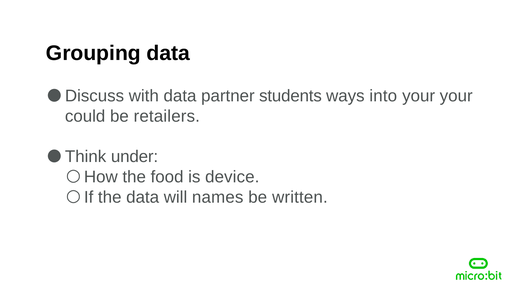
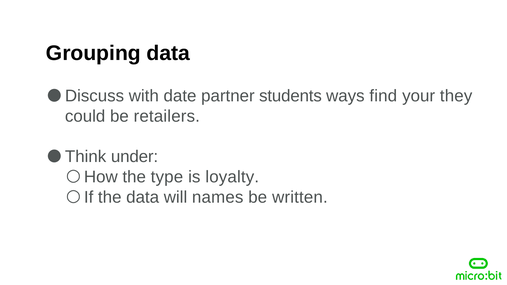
with data: data -> date
into: into -> find
your your: your -> they
food: food -> type
device: device -> loyalty
